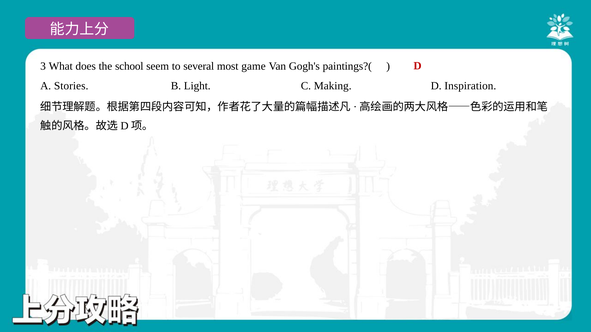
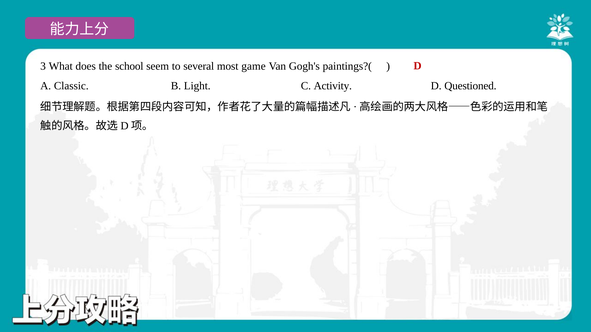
Stories: Stories -> Classic
Making: Making -> Activity
Inspiration: Inspiration -> Questioned
